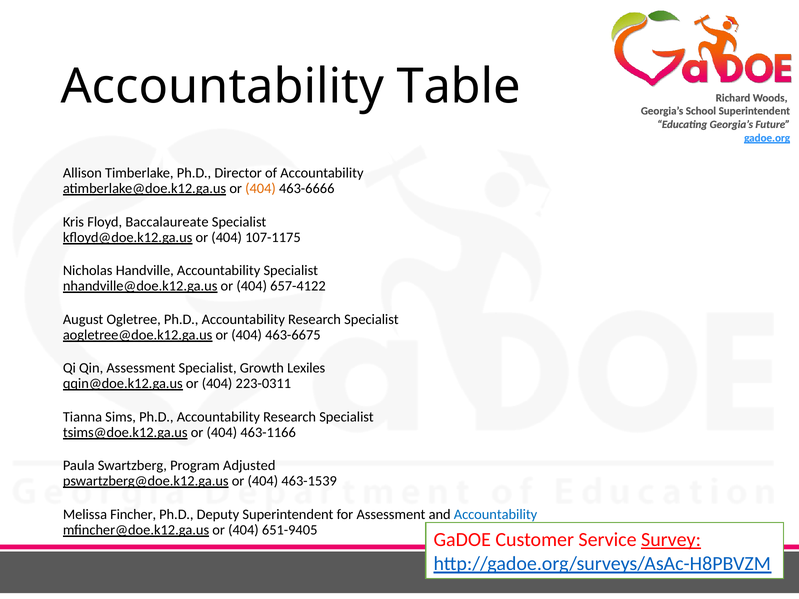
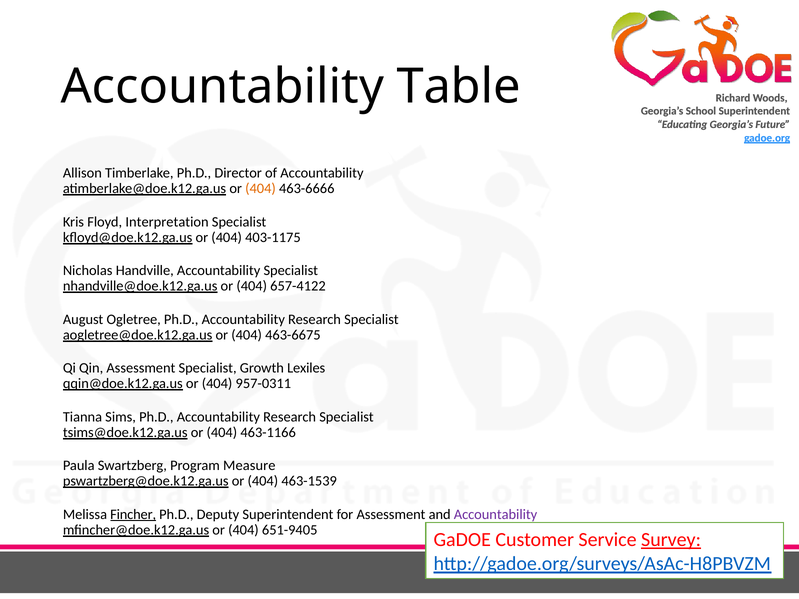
Baccalaureate: Baccalaureate -> Interpretation
107-1175: 107-1175 -> 403-1175
223-0311: 223-0311 -> 957-0311
Adjusted: Adjusted -> Measure
Fincher underline: none -> present
Accountability at (496, 514) colour: blue -> purple
